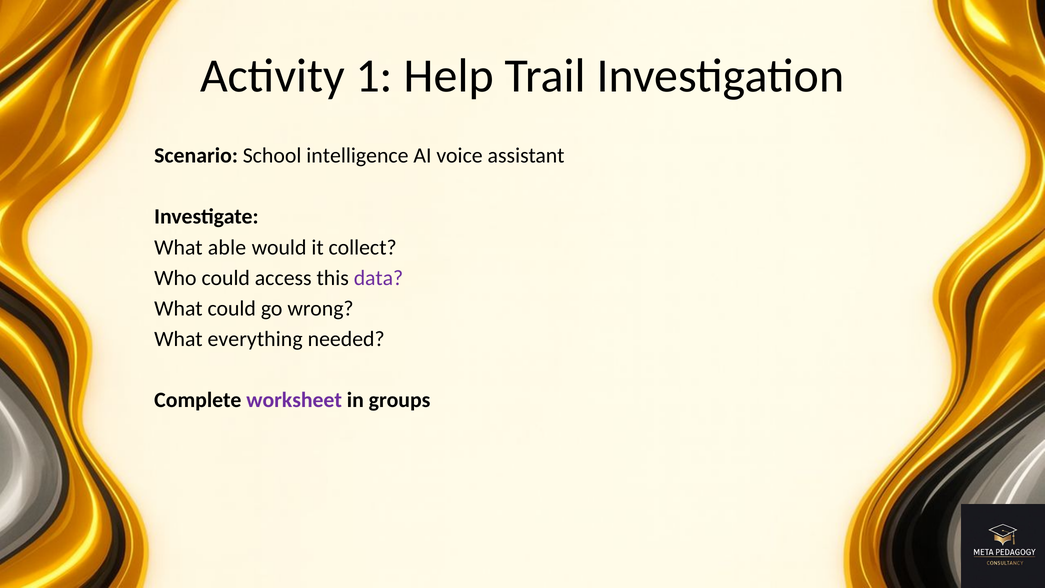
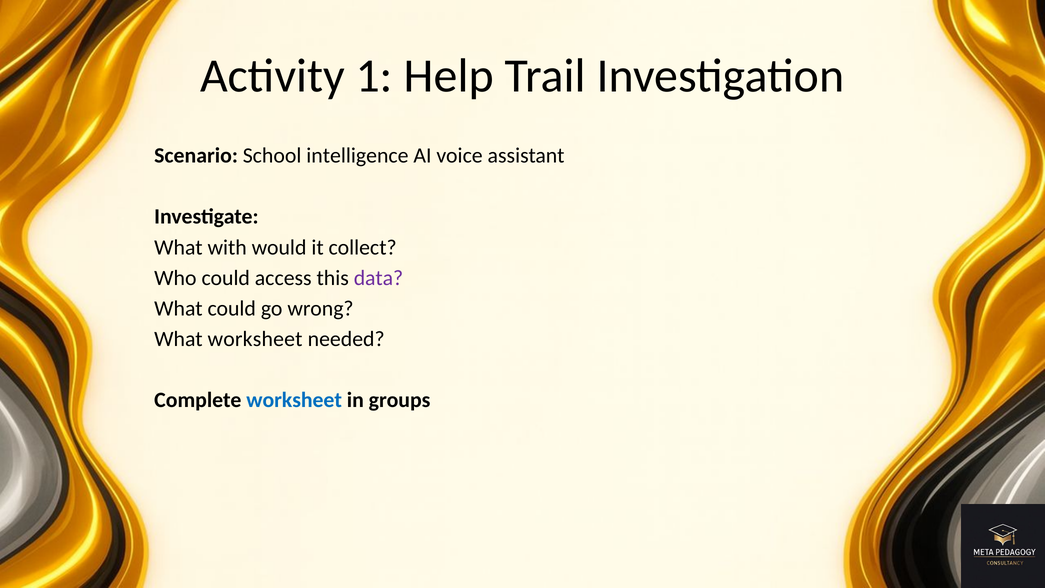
able: able -> with
What everything: everything -> worksheet
worksheet at (294, 400) colour: purple -> blue
